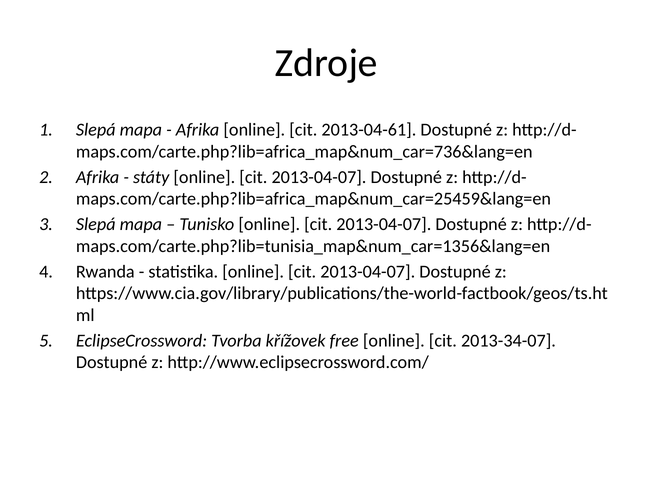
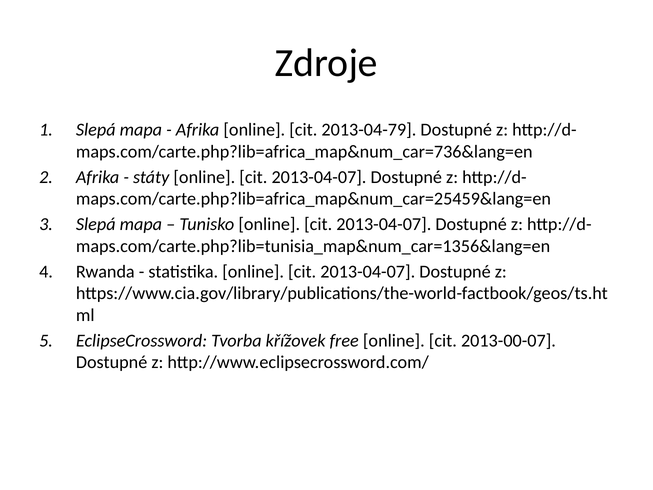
2013-04-61: 2013-04-61 -> 2013-04-79
2013-34-07: 2013-34-07 -> 2013-00-07
